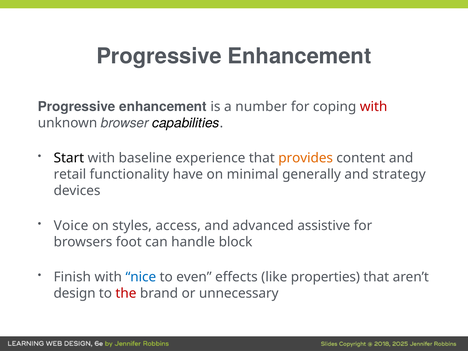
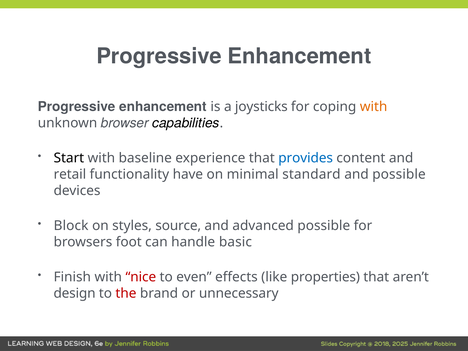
number: number -> joysticks
with at (374, 107) colour: red -> orange
provides colour: orange -> blue
generally: generally -> standard
and strategy: strategy -> possible
Voice: Voice -> Block
access: access -> source
advanced assistive: assistive -> possible
block: block -> basic
nice colour: blue -> red
